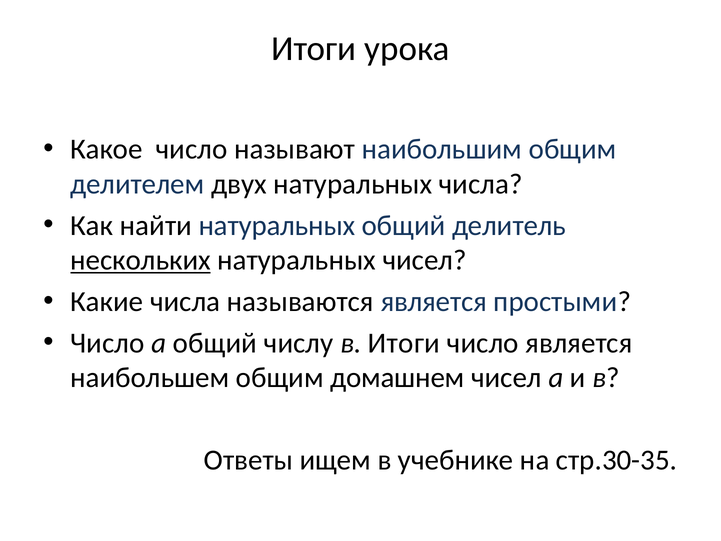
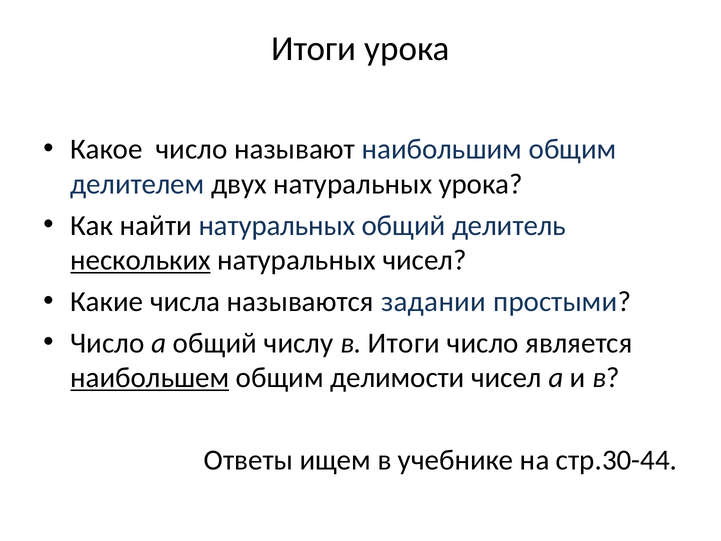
натуральных числа: числа -> урока
называются является: является -> задании
наибольшем underline: none -> present
домашнем: домашнем -> делимости
стр.30-35: стр.30-35 -> стр.30-44
